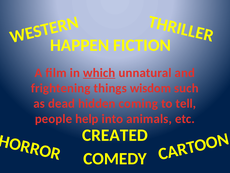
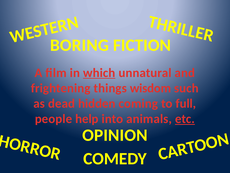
HAPPEN: HAPPEN -> BORING
tell: tell -> full
etc underline: none -> present
CREATED: CREATED -> OPINION
